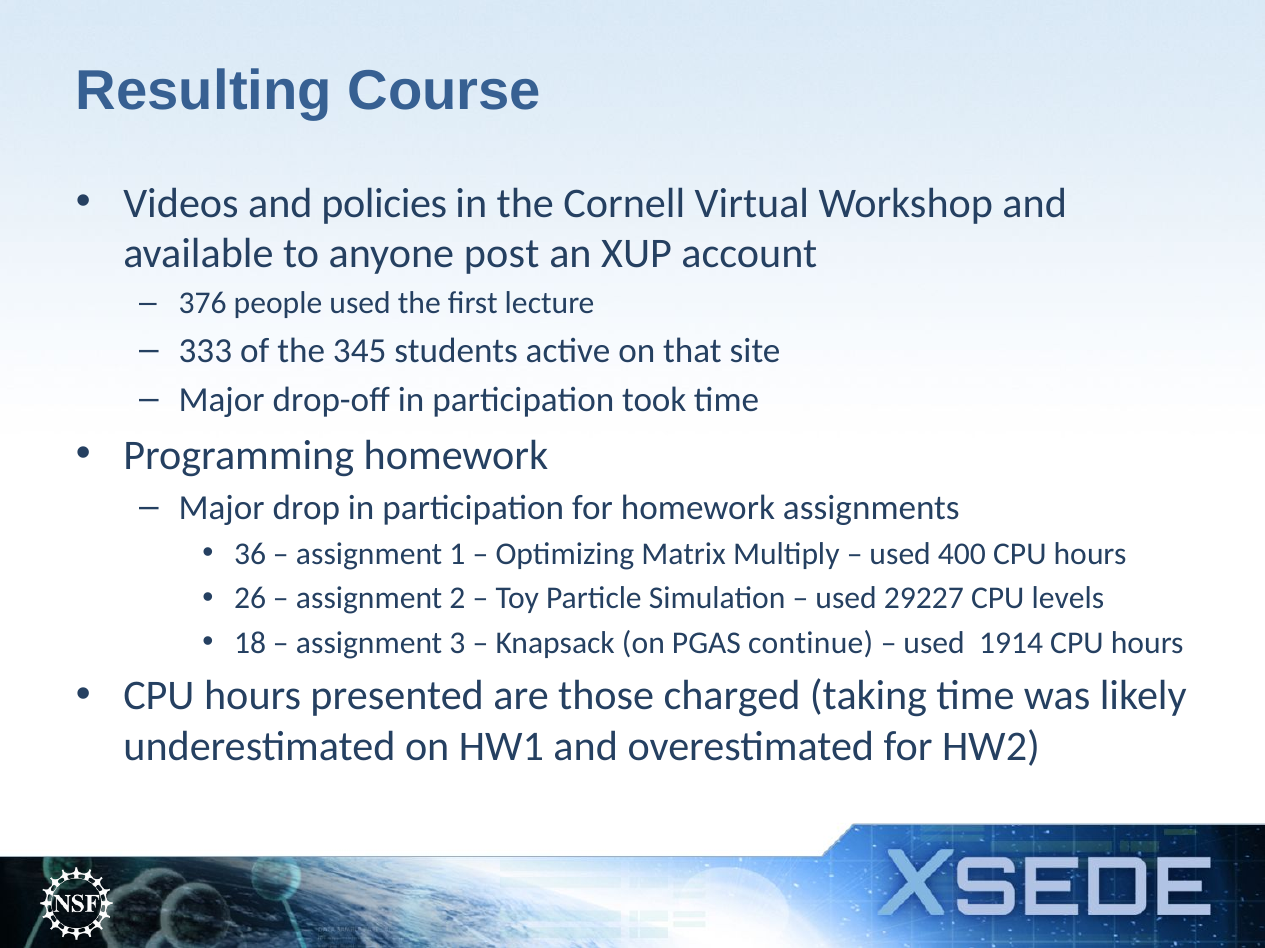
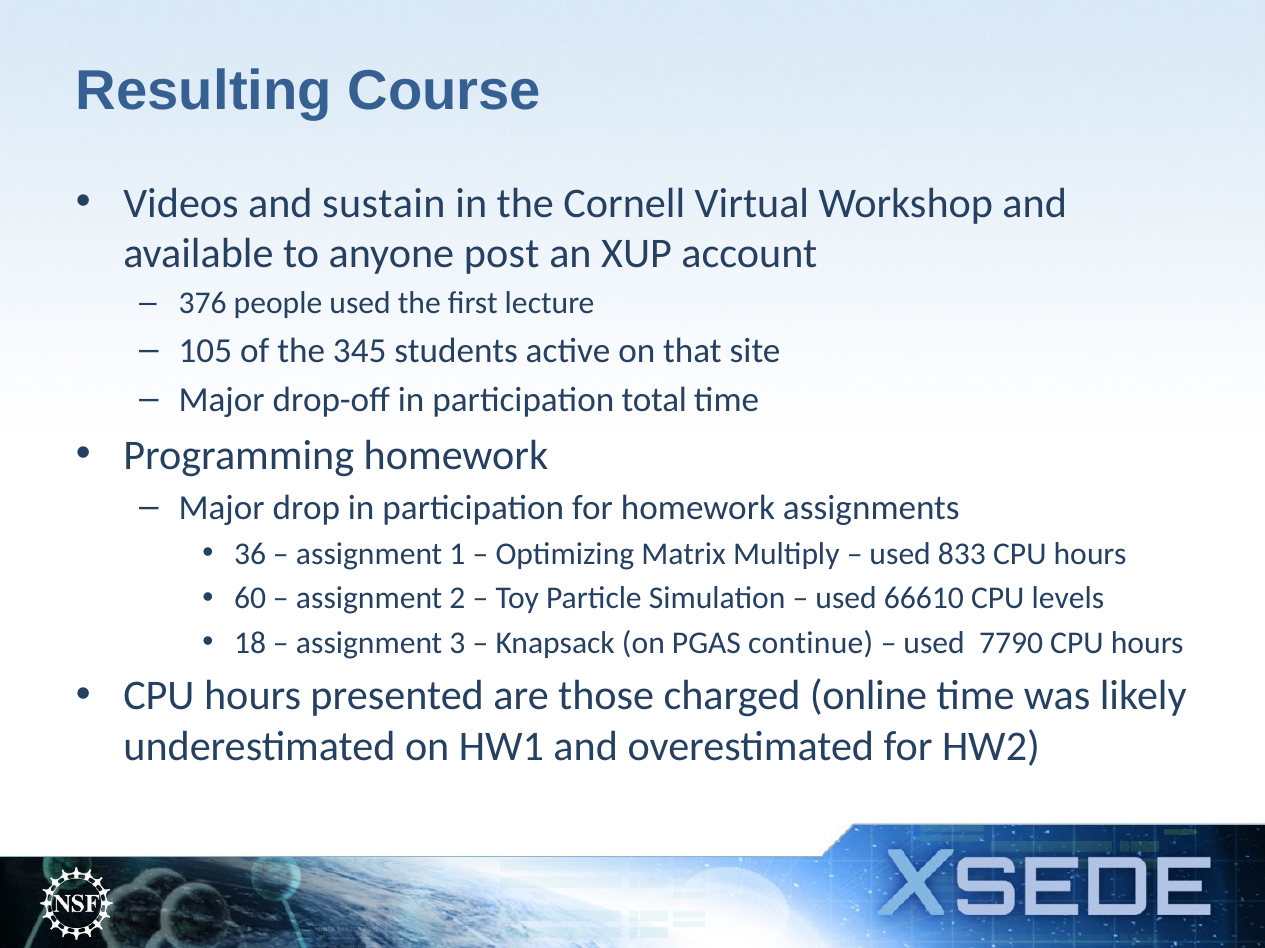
policies: policies -> sustain
333: 333 -> 105
took: took -> total
400: 400 -> 833
26: 26 -> 60
29227: 29227 -> 66610
1914: 1914 -> 7790
taking: taking -> online
